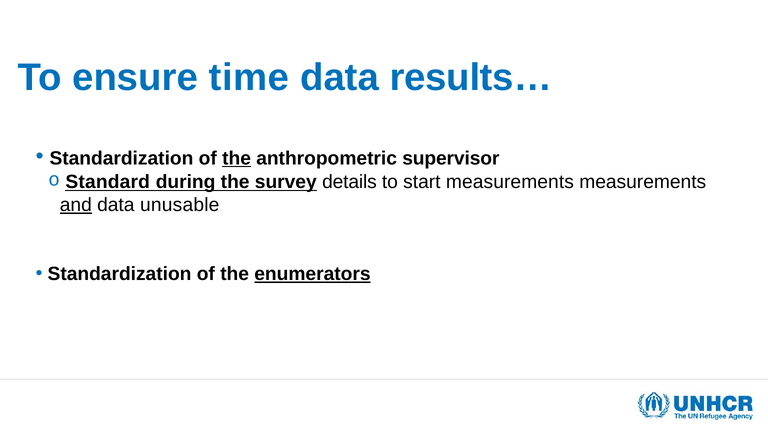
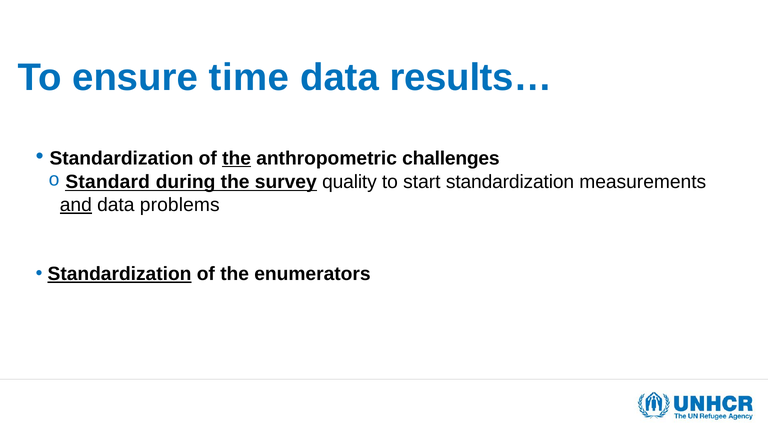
supervisor: supervisor -> challenges
details: details -> quality
start measurements: measurements -> standardization
unusable: unusable -> problems
Standardization at (120, 274) underline: none -> present
enumerators underline: present -> none
